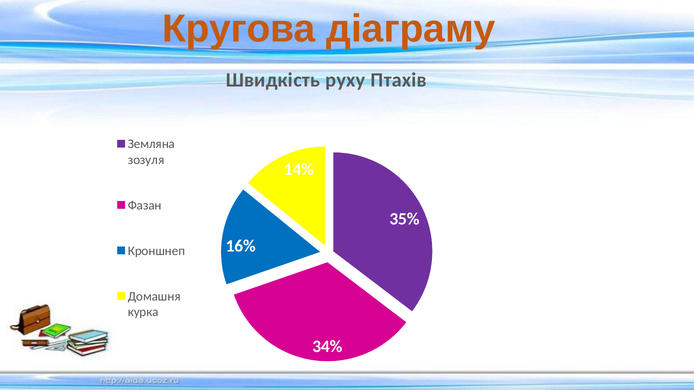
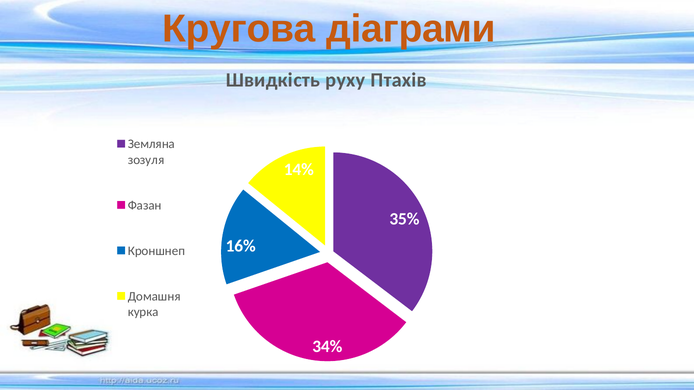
діаграму: діаграму -> діаграми
